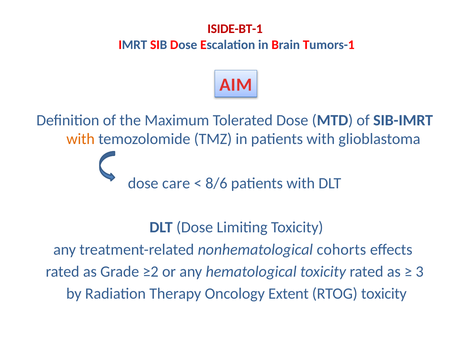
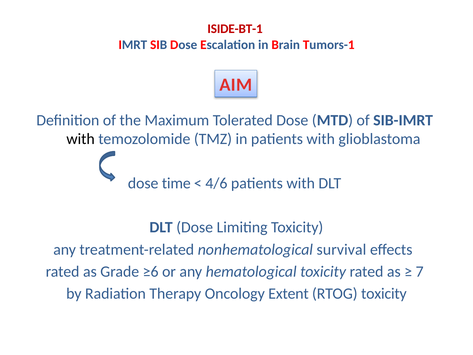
with at (81, 139) colour: orange -> black
care: care -> time
8/6: 8/6 -> 4/6
cohorts: cohorts -> survival
≥2: ≥2 -> ≥6
3: 3 -> 7
